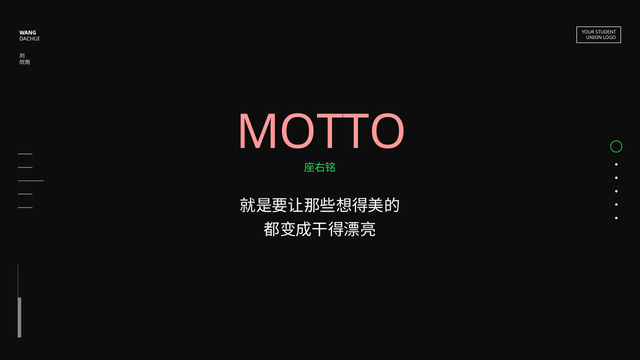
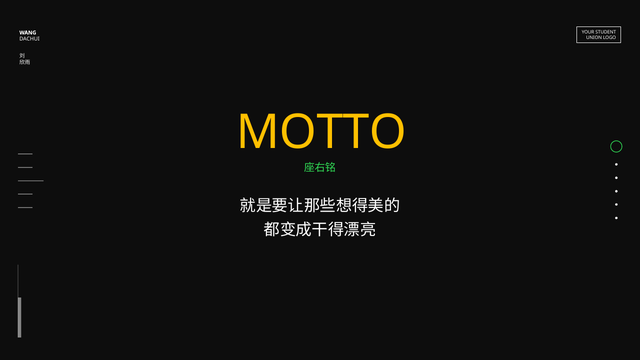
MOTTO colour: pink -> yellow
